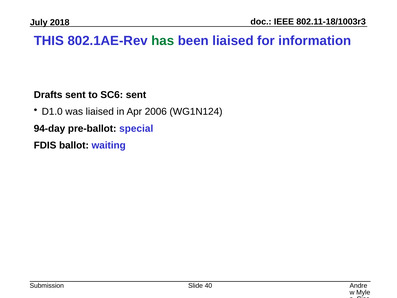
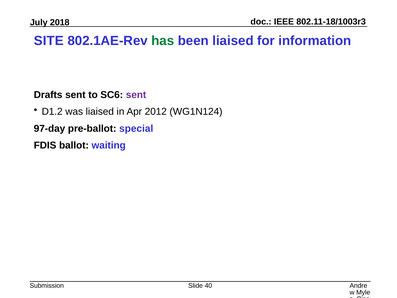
THIS: THIS -> SITE
sent at (136, 95) colour: black -> purple
D1.0: D1.0 -> D1.2
2006: 2006 -> 2012
94-day: 94-day -> 97-day
